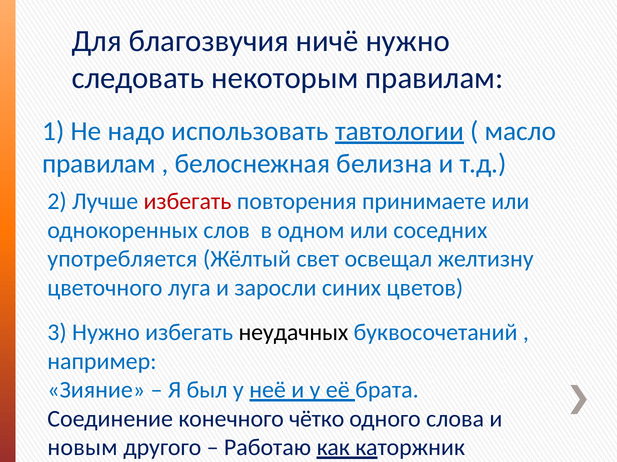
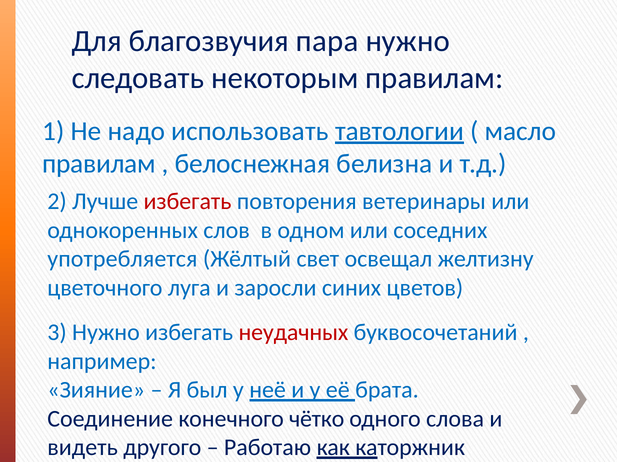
ничё: ничё -> пара
принимаете: принимаете -> ветеринары
неудачных colour: black -> red
новым: новым -> видеть
